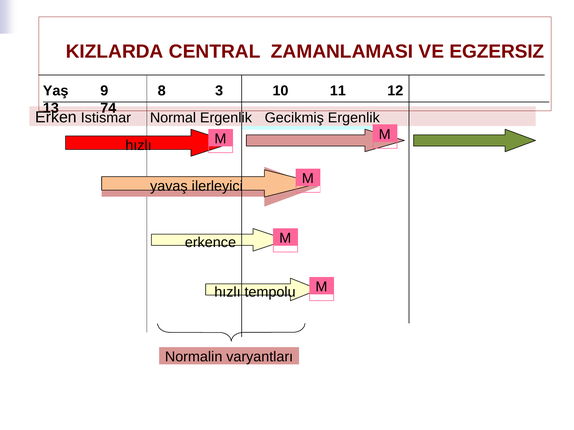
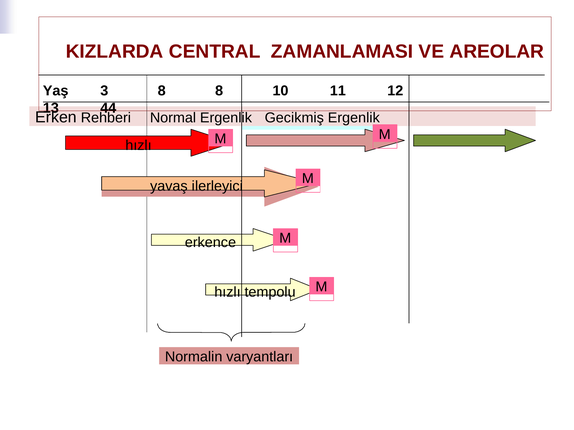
EGZERSIZ: EGZERSIZ -> AREOLAR
9: 9 -> 3
8 3: 3 -> 8
74: 74 -> 44
Istismar: Istismar -> Rehberi
